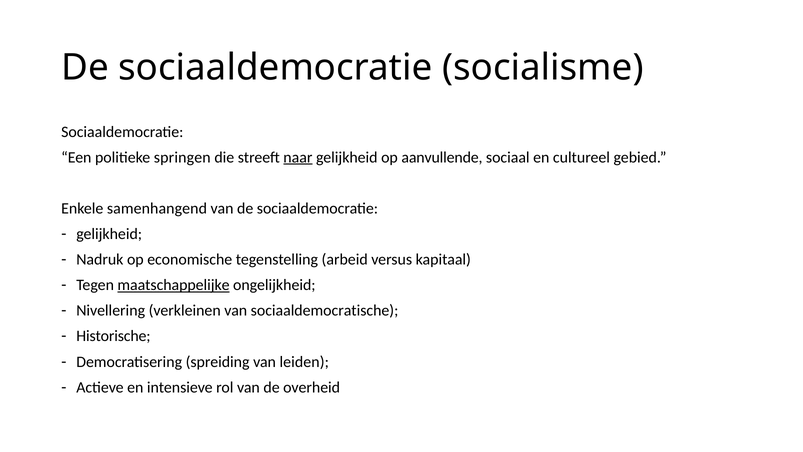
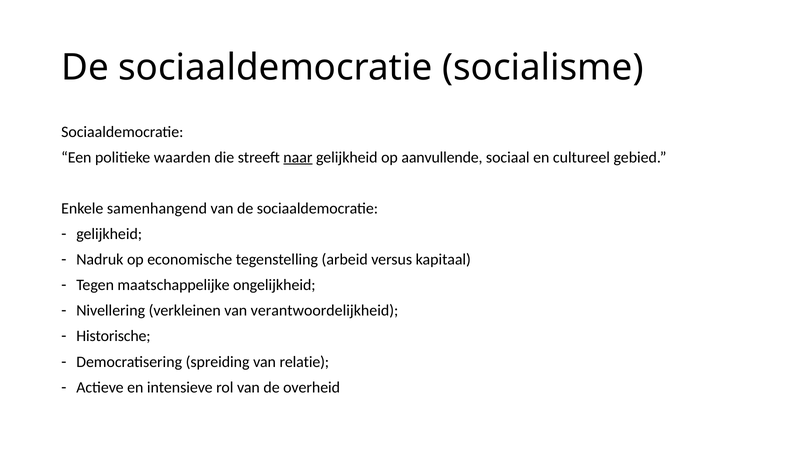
springen: springen -> waarden
maatschappelijke underline: present -> none
sociaaldemocratische: sociaaldemocratische -> verantwoordelijkheid
leiden: leiden -> relatie
